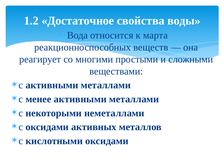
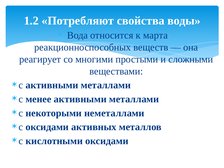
Достаточное: Достаточное -> Потребляют
